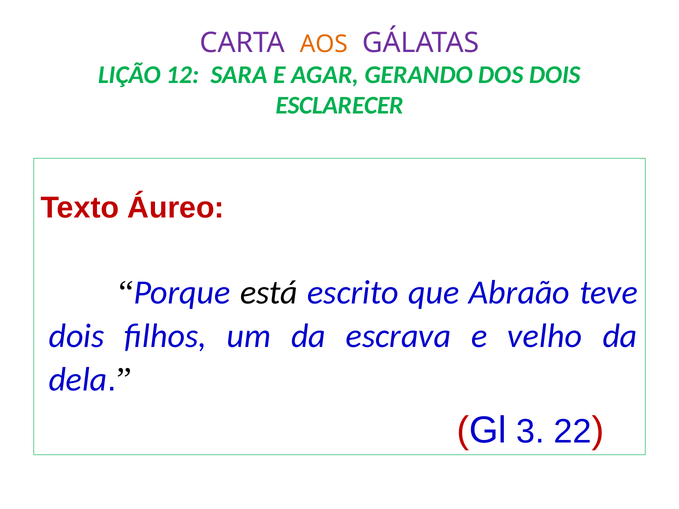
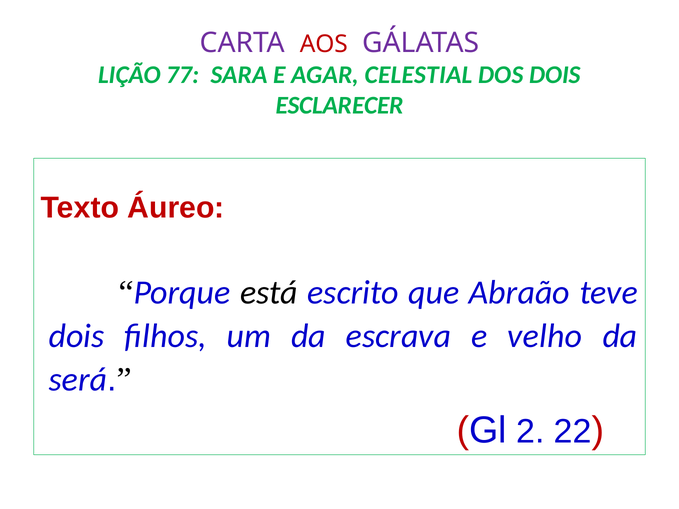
AOS colour: orange -> red
12: 12 -> 77
GERANDO: GERANDO -> CELESTIAL
dela: dela -> será
3: 3 -> 2
